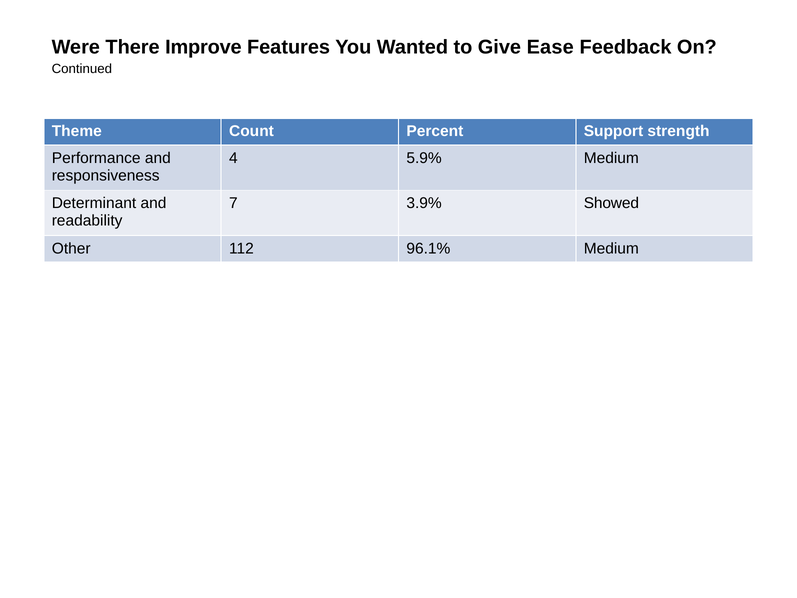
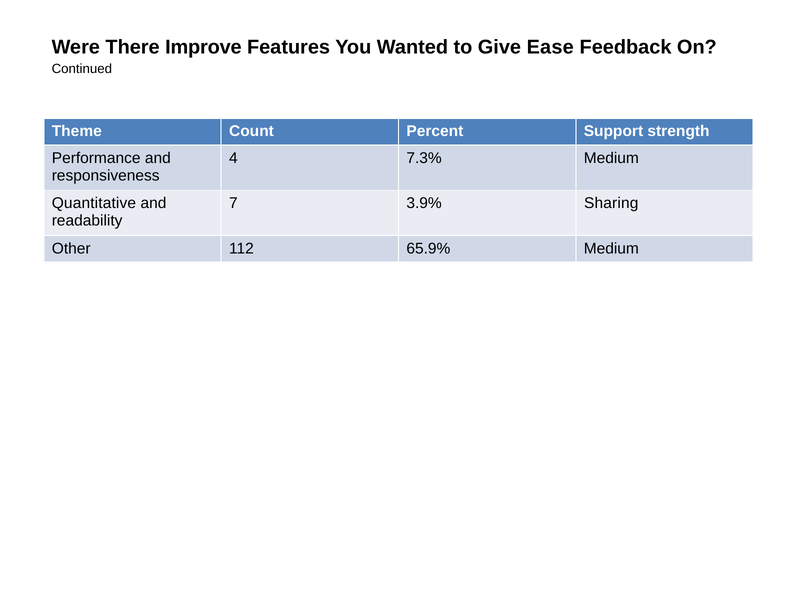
5.9%: 5.9% -> 7.3%
Determinant: Determinant -> Quantitative
Showed: Showed -> Sharing
96.1%: 96.1% -> 65.9%
